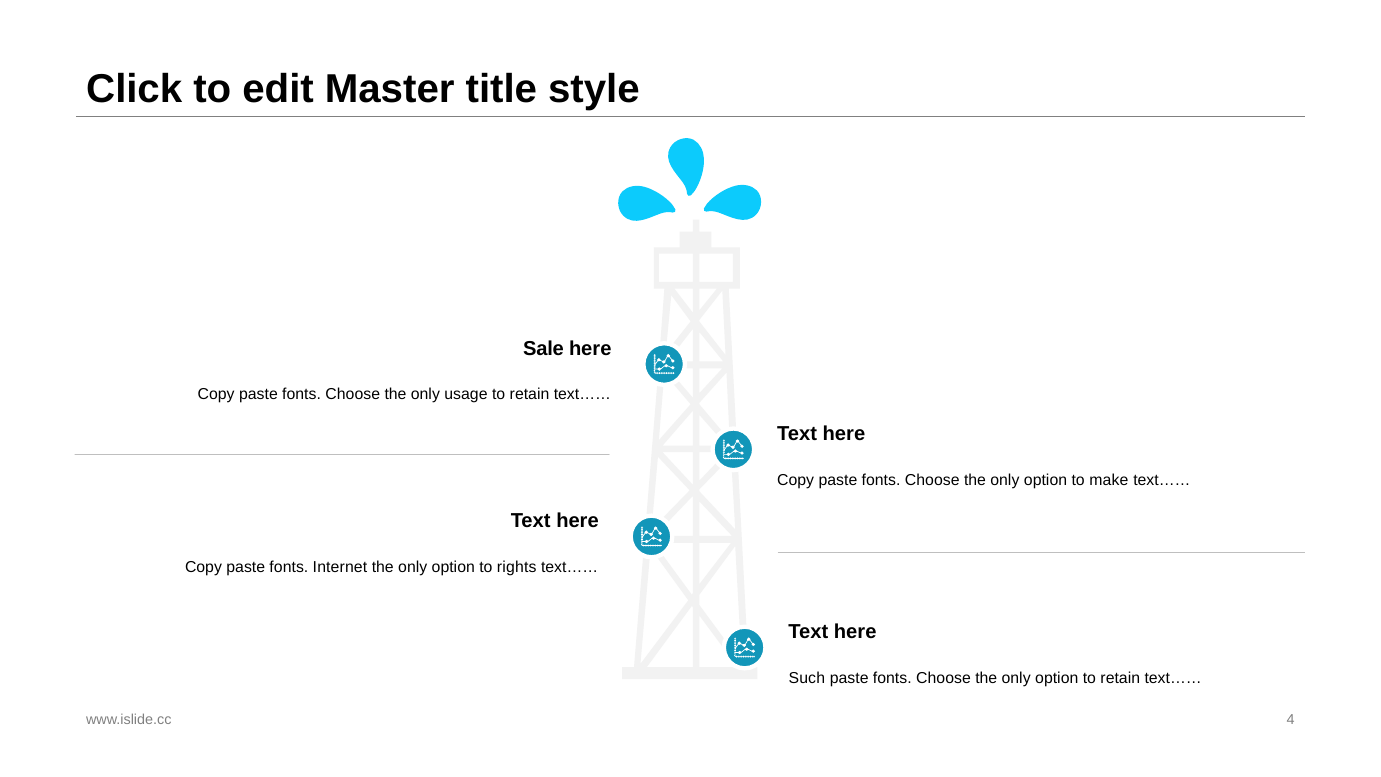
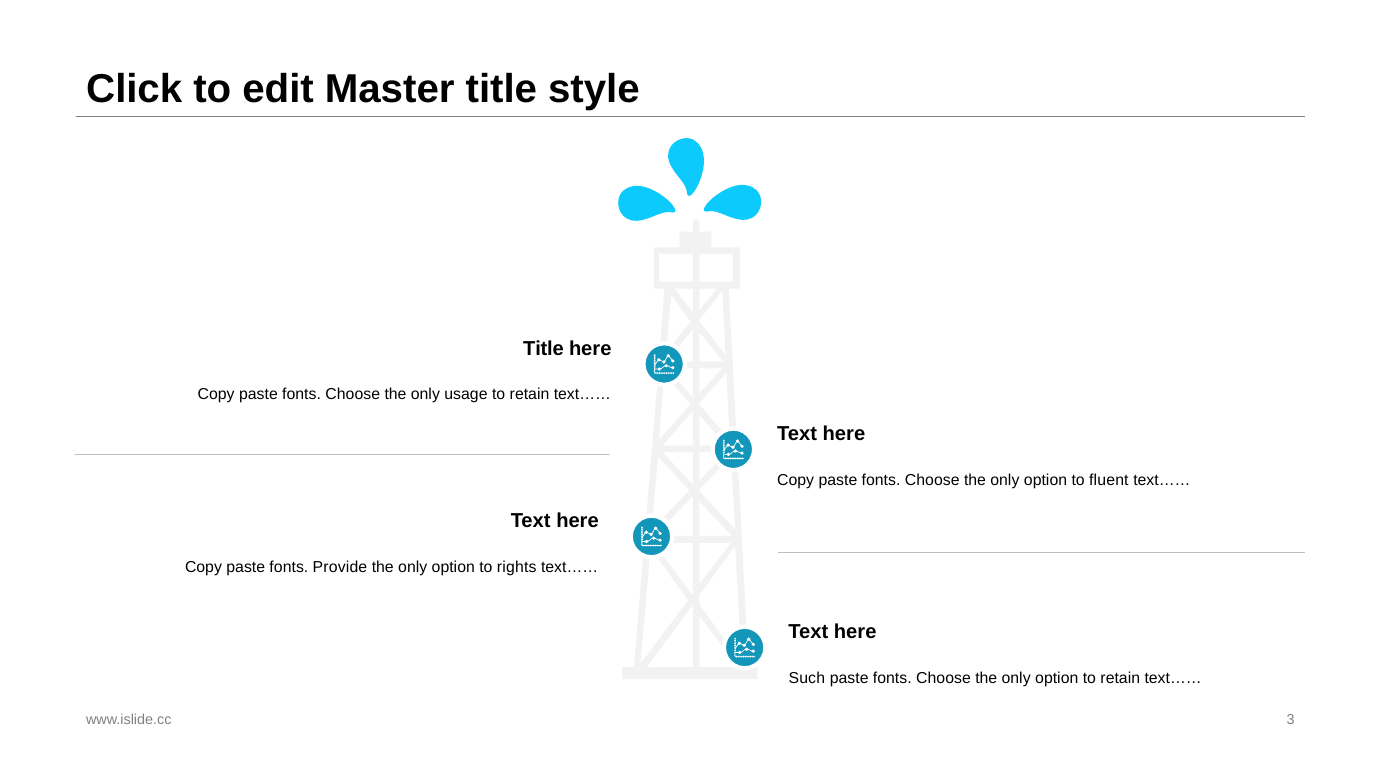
Sale at (544, 348): Sale -> Title
make: make -> fluent
Internet: Internet -> Provide
4: 4 -> 3
